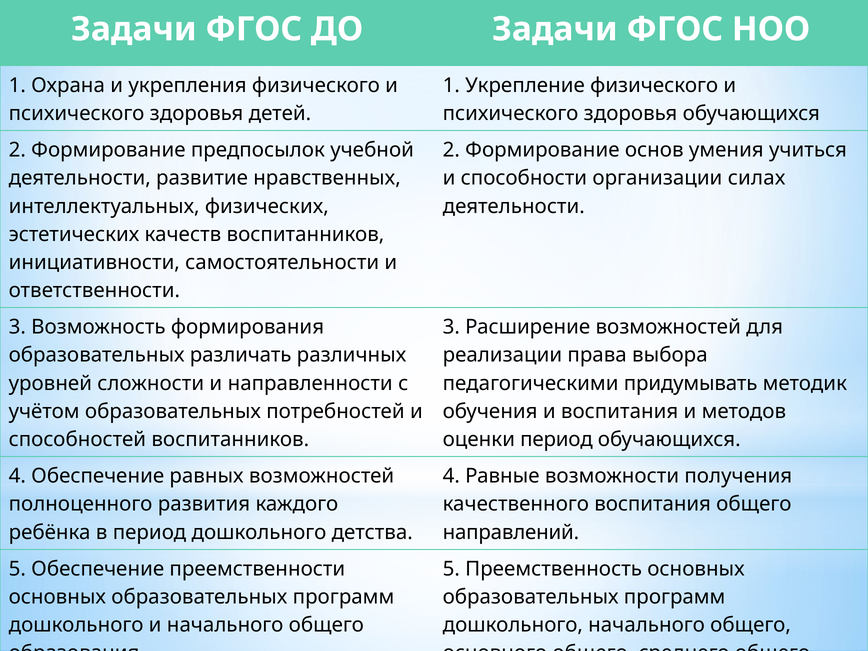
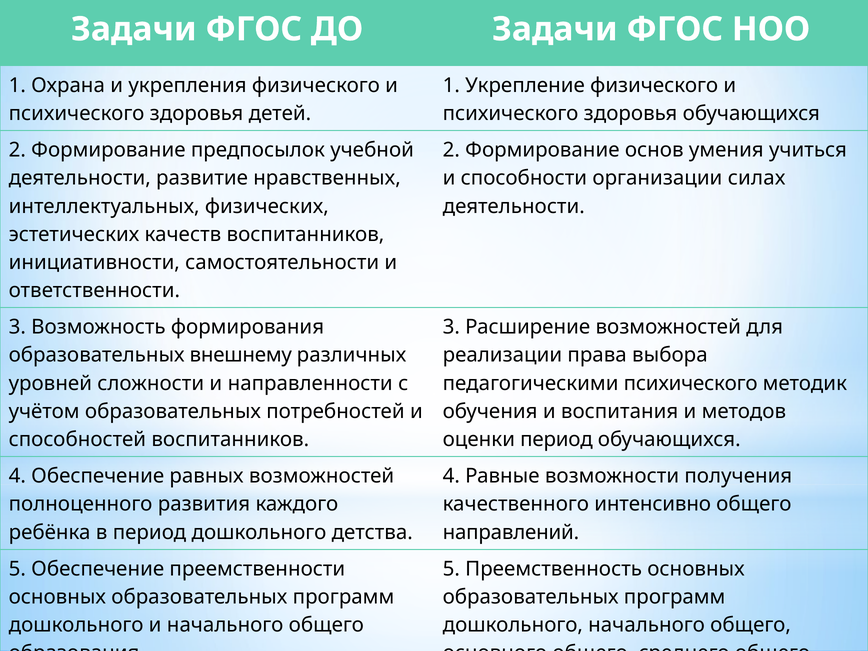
различать: различать -> внешнему
педагогическими придумывать: придумывать -> психического
качественного воспитания: воспитания -> интенсивно
